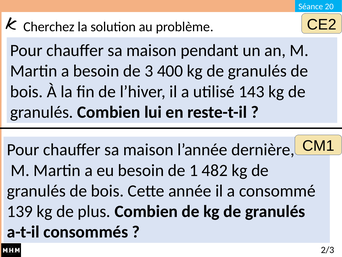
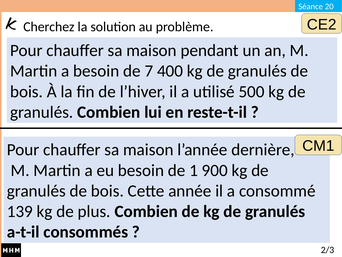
3: 3 -> 7
143: 143 -> 500
482: 482 -> 900
